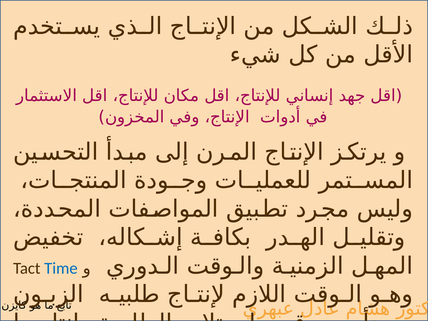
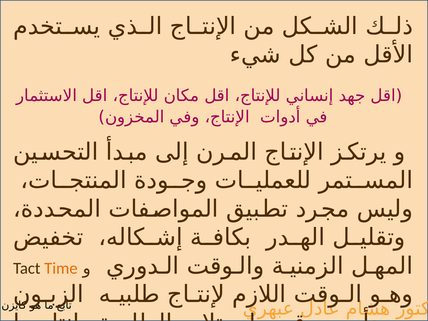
Time colour: blue -> orange
